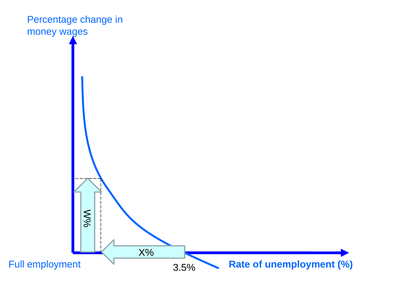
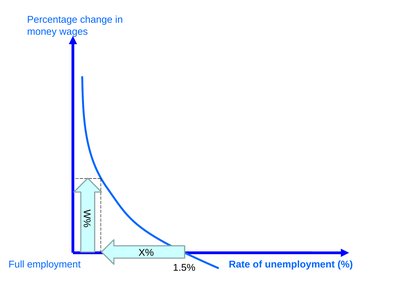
3.5%: 3.5% -> 1.5%
